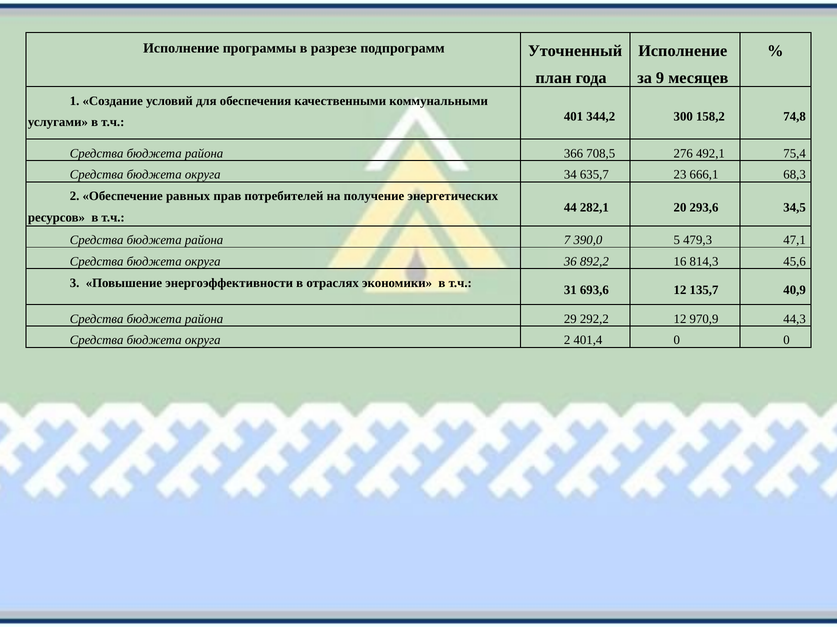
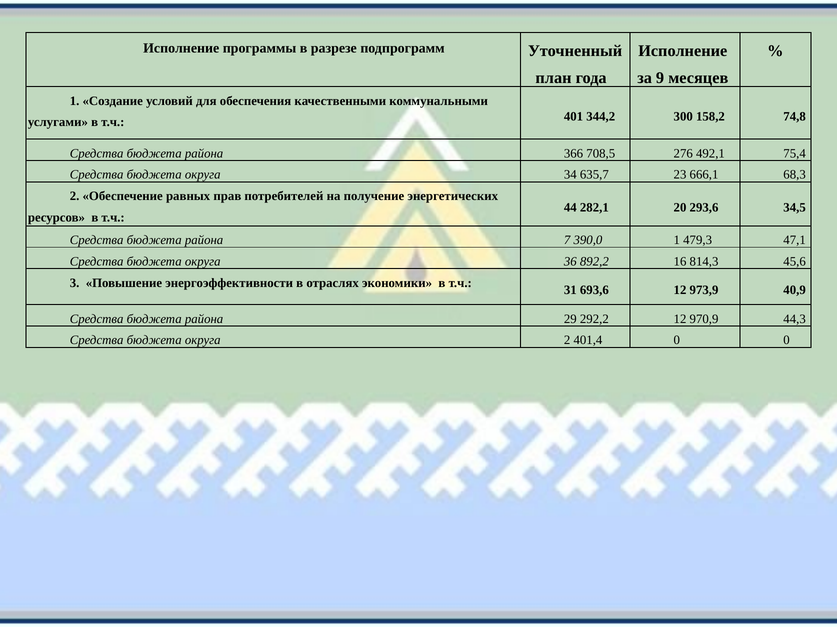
390,0 5: 5 -> 1
135,7: 135,7 -> 973,9
